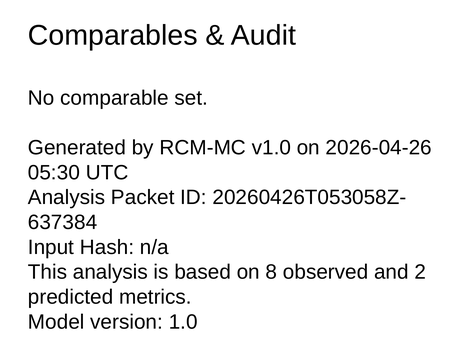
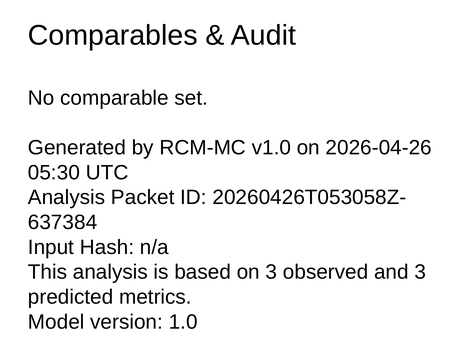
on 8: 8 -> 3
and 2: 2 -> 3
